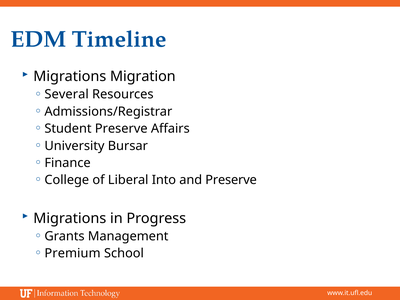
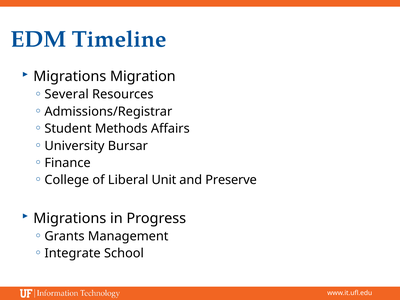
Student Preserve: Preserve -> Methods
Into: Into -> Unit
Premium: Premium -> Integrate
